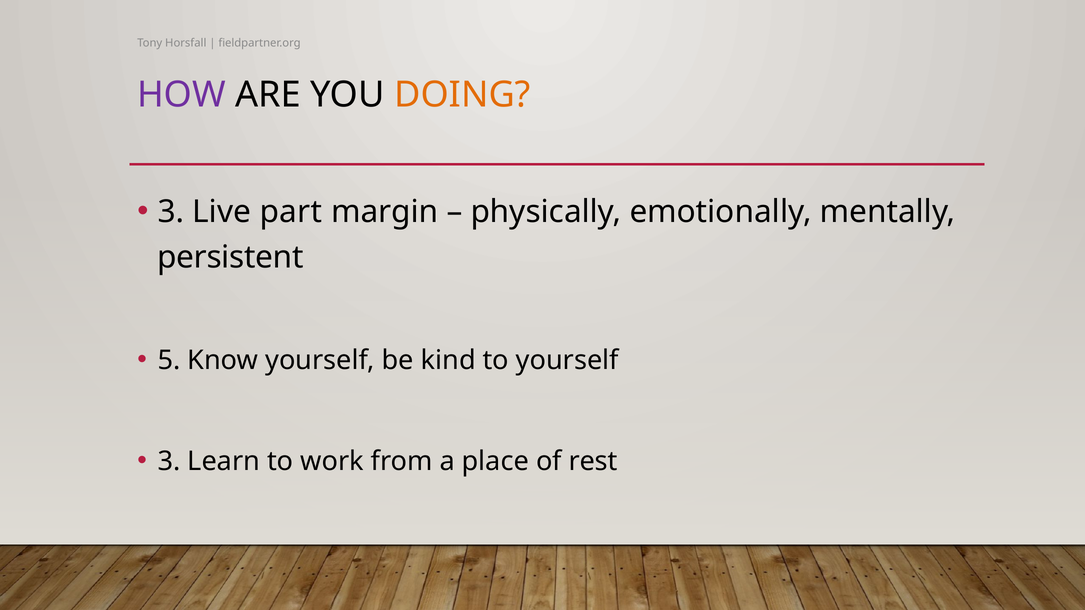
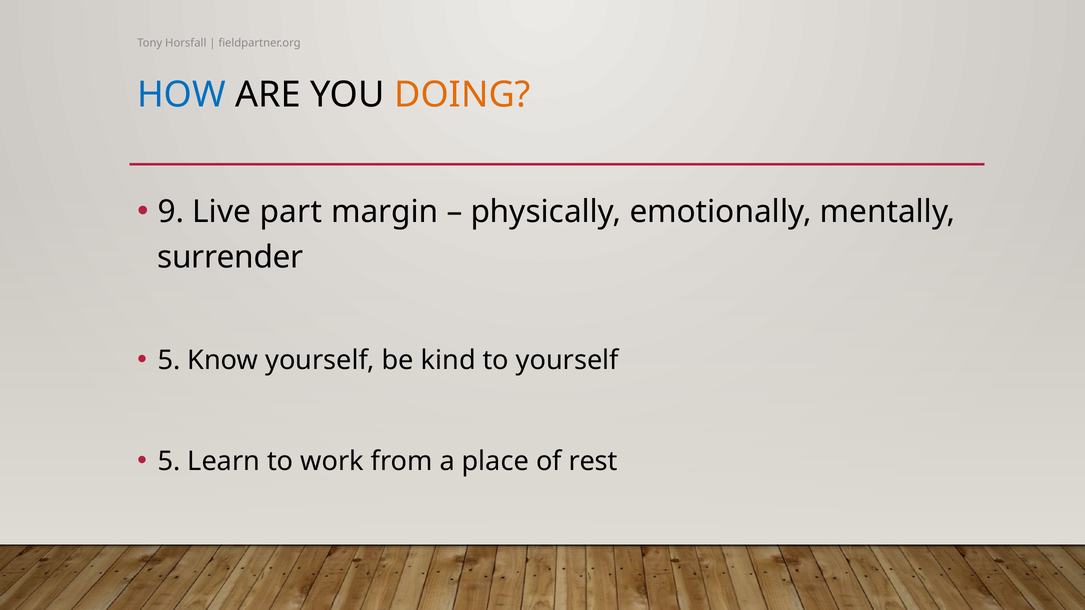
HOW colour: purple -> blue
3 at (171, 212): 3 -> 9
persistent: persistent -> surrender
3 at (169, 461): 3 -> 5
